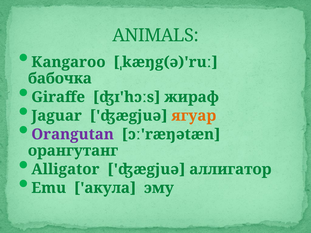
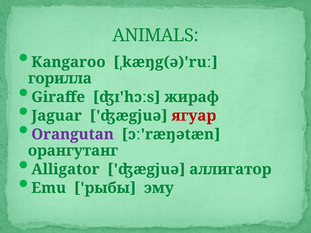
бабочка: бабочка -> горилла
ягуар colour: orange -> red
акула: акула -> рыбы
